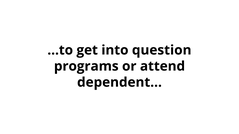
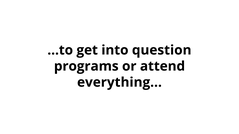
dependent: dependent -> everything
